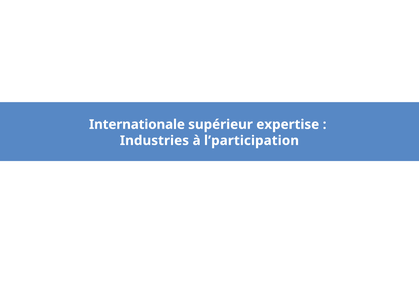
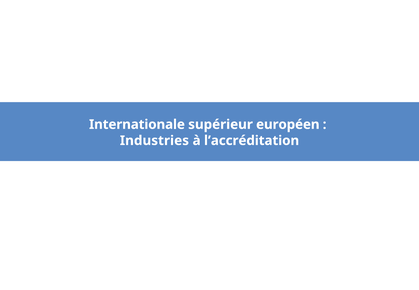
expertise: expertise -> européen
l’participation: l’participation -> l’accréditation
